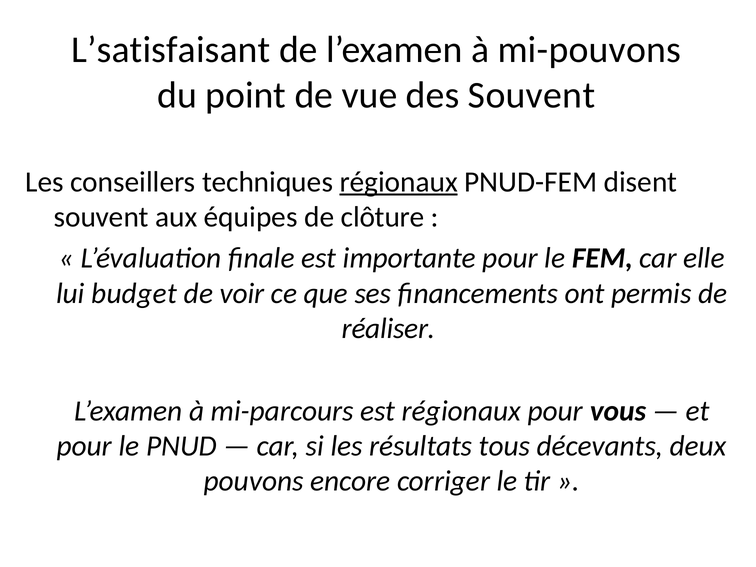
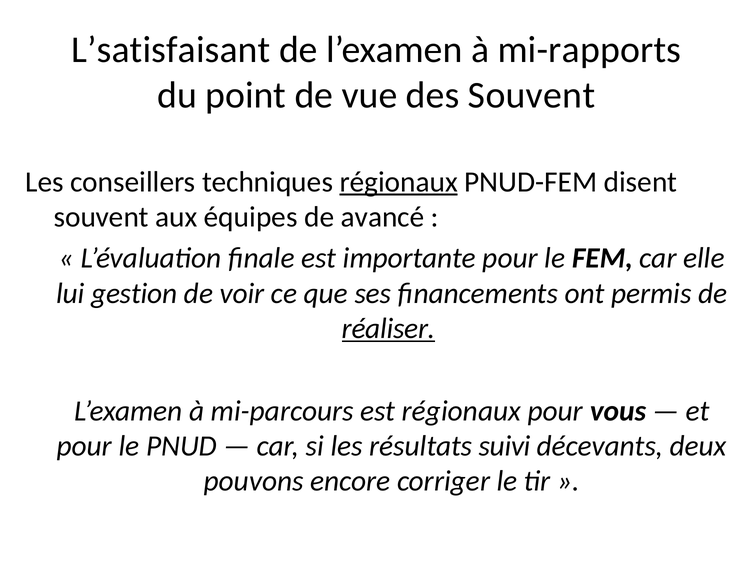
mi-pouvons: mi-pouvons -> mi-rapports
clôture: clôture -> avancé
budget: budget -> gestion
réaliser underline: none -> present
tous: tous -> suivi
